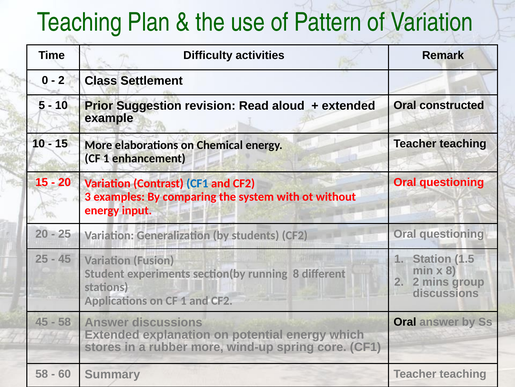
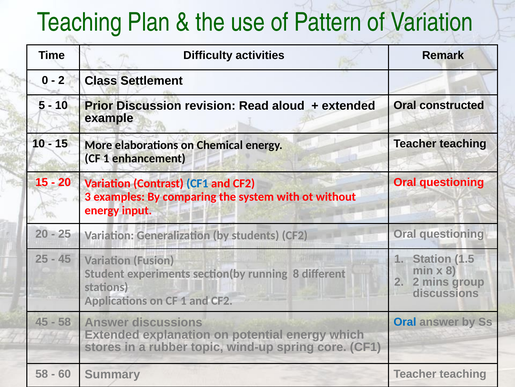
Suggestion: Suggestion -> Discussion
Oral at (405, 321) colour: black -> blue
rubber more: more -> topic
